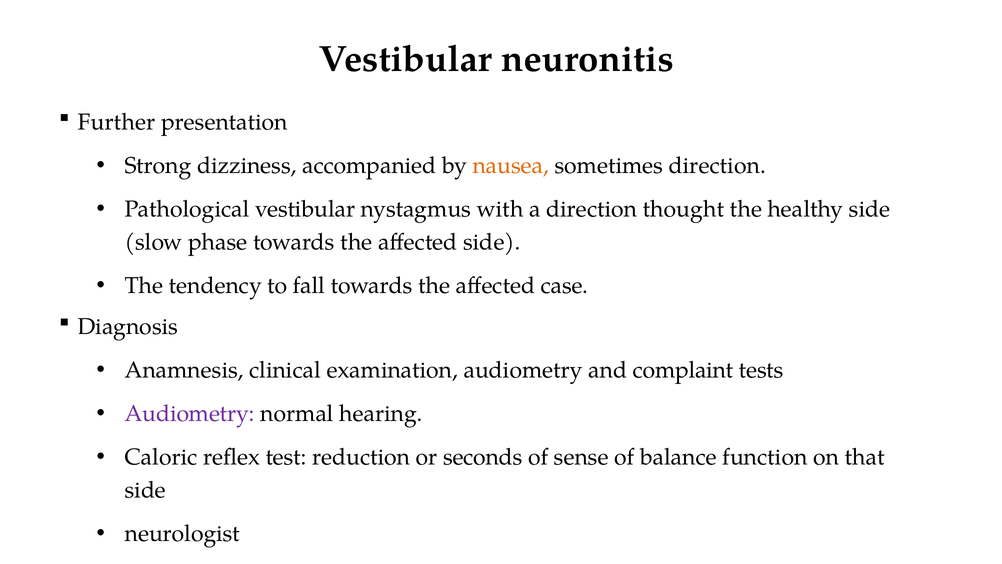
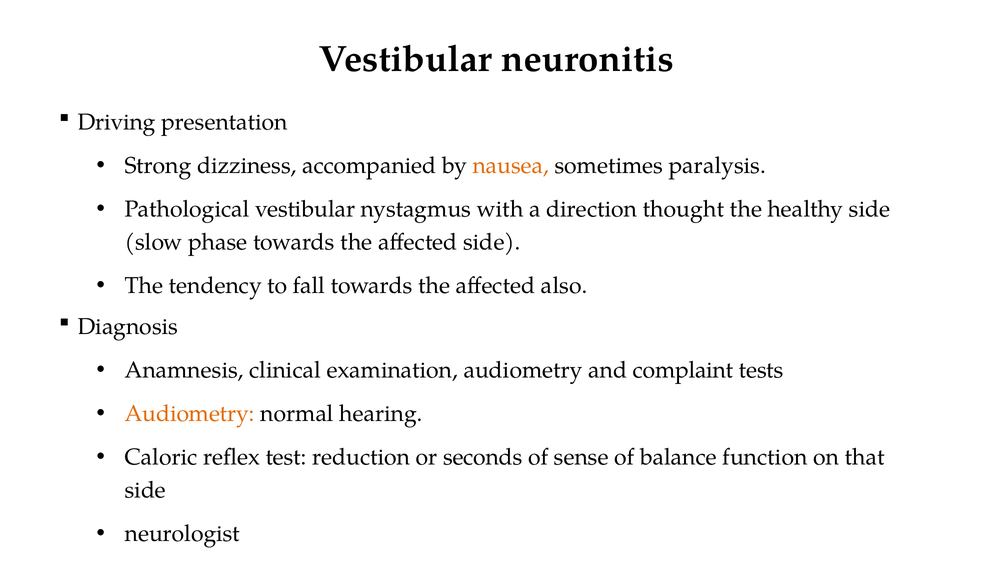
Further: Further -> Driving
sometimes direction: direction -> paralysis
case: case -> also
Audiometry at (190, 413) colour: purple -> orange
